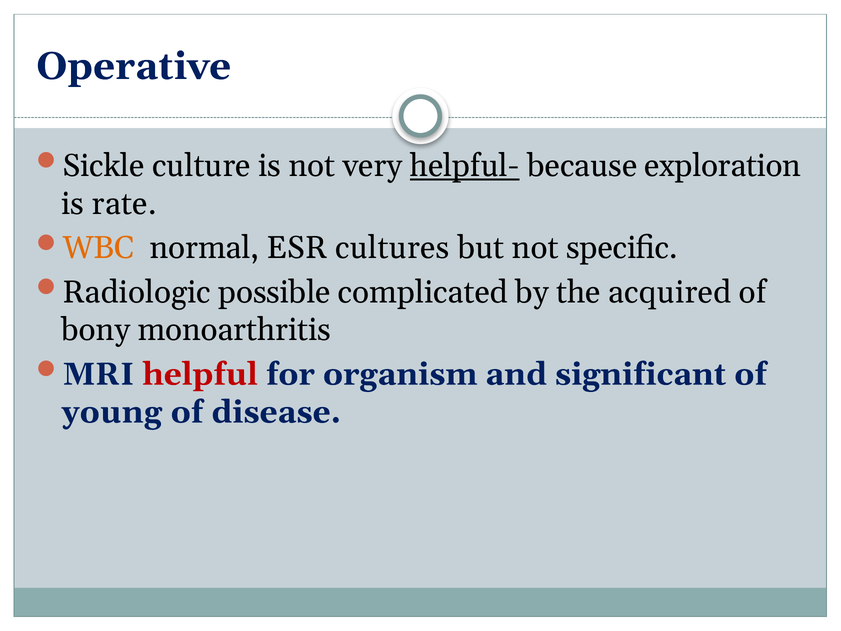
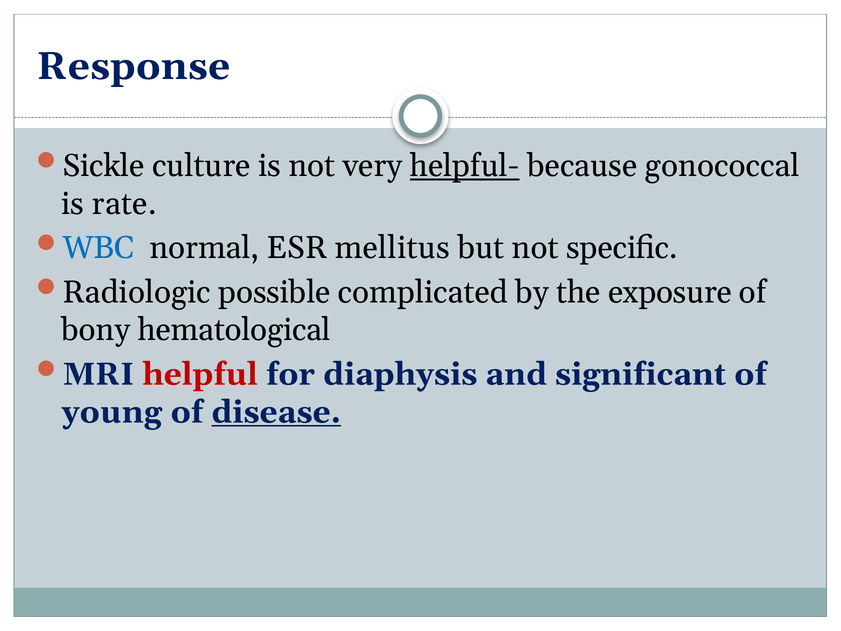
Operative: Operative -> Response
exploration: exploration -> gonococcal
WBC colour: orange -> blue
cultures: cultures -> mellitus
acquired: acquired -> exposure
monoarthritis: monoarthritis -> hematological
organism: organism -> diaphysis
disease underline: none -> present
